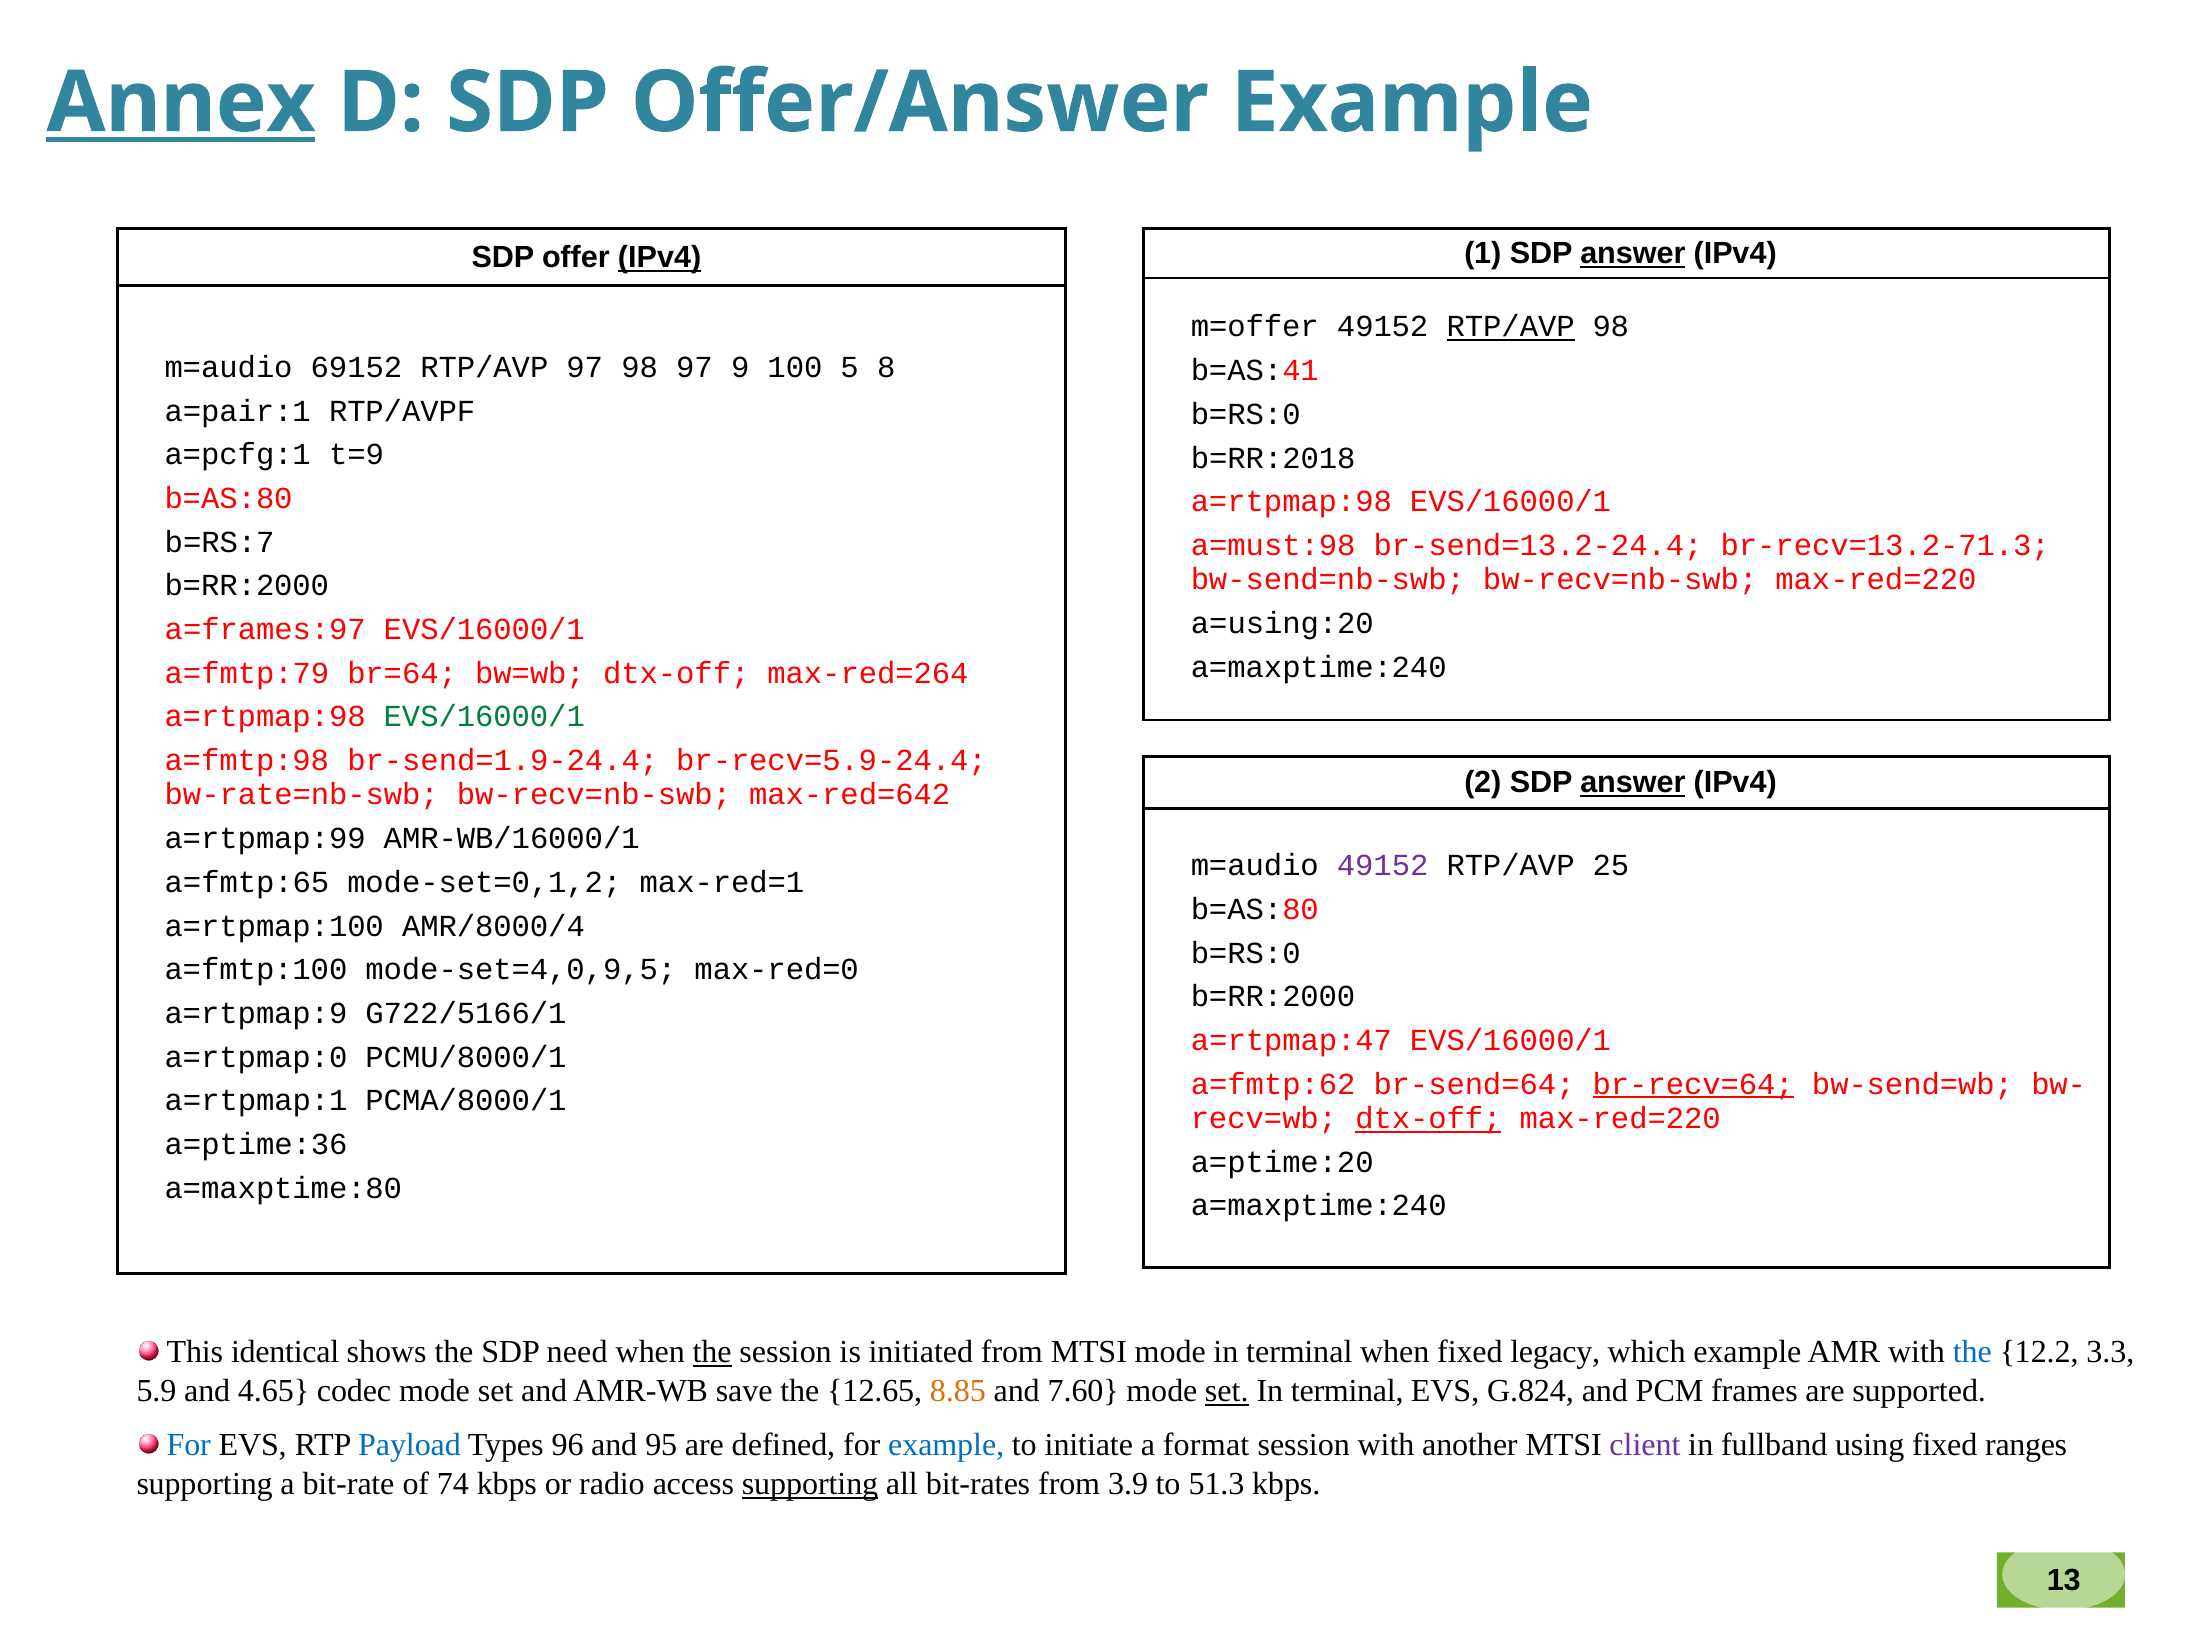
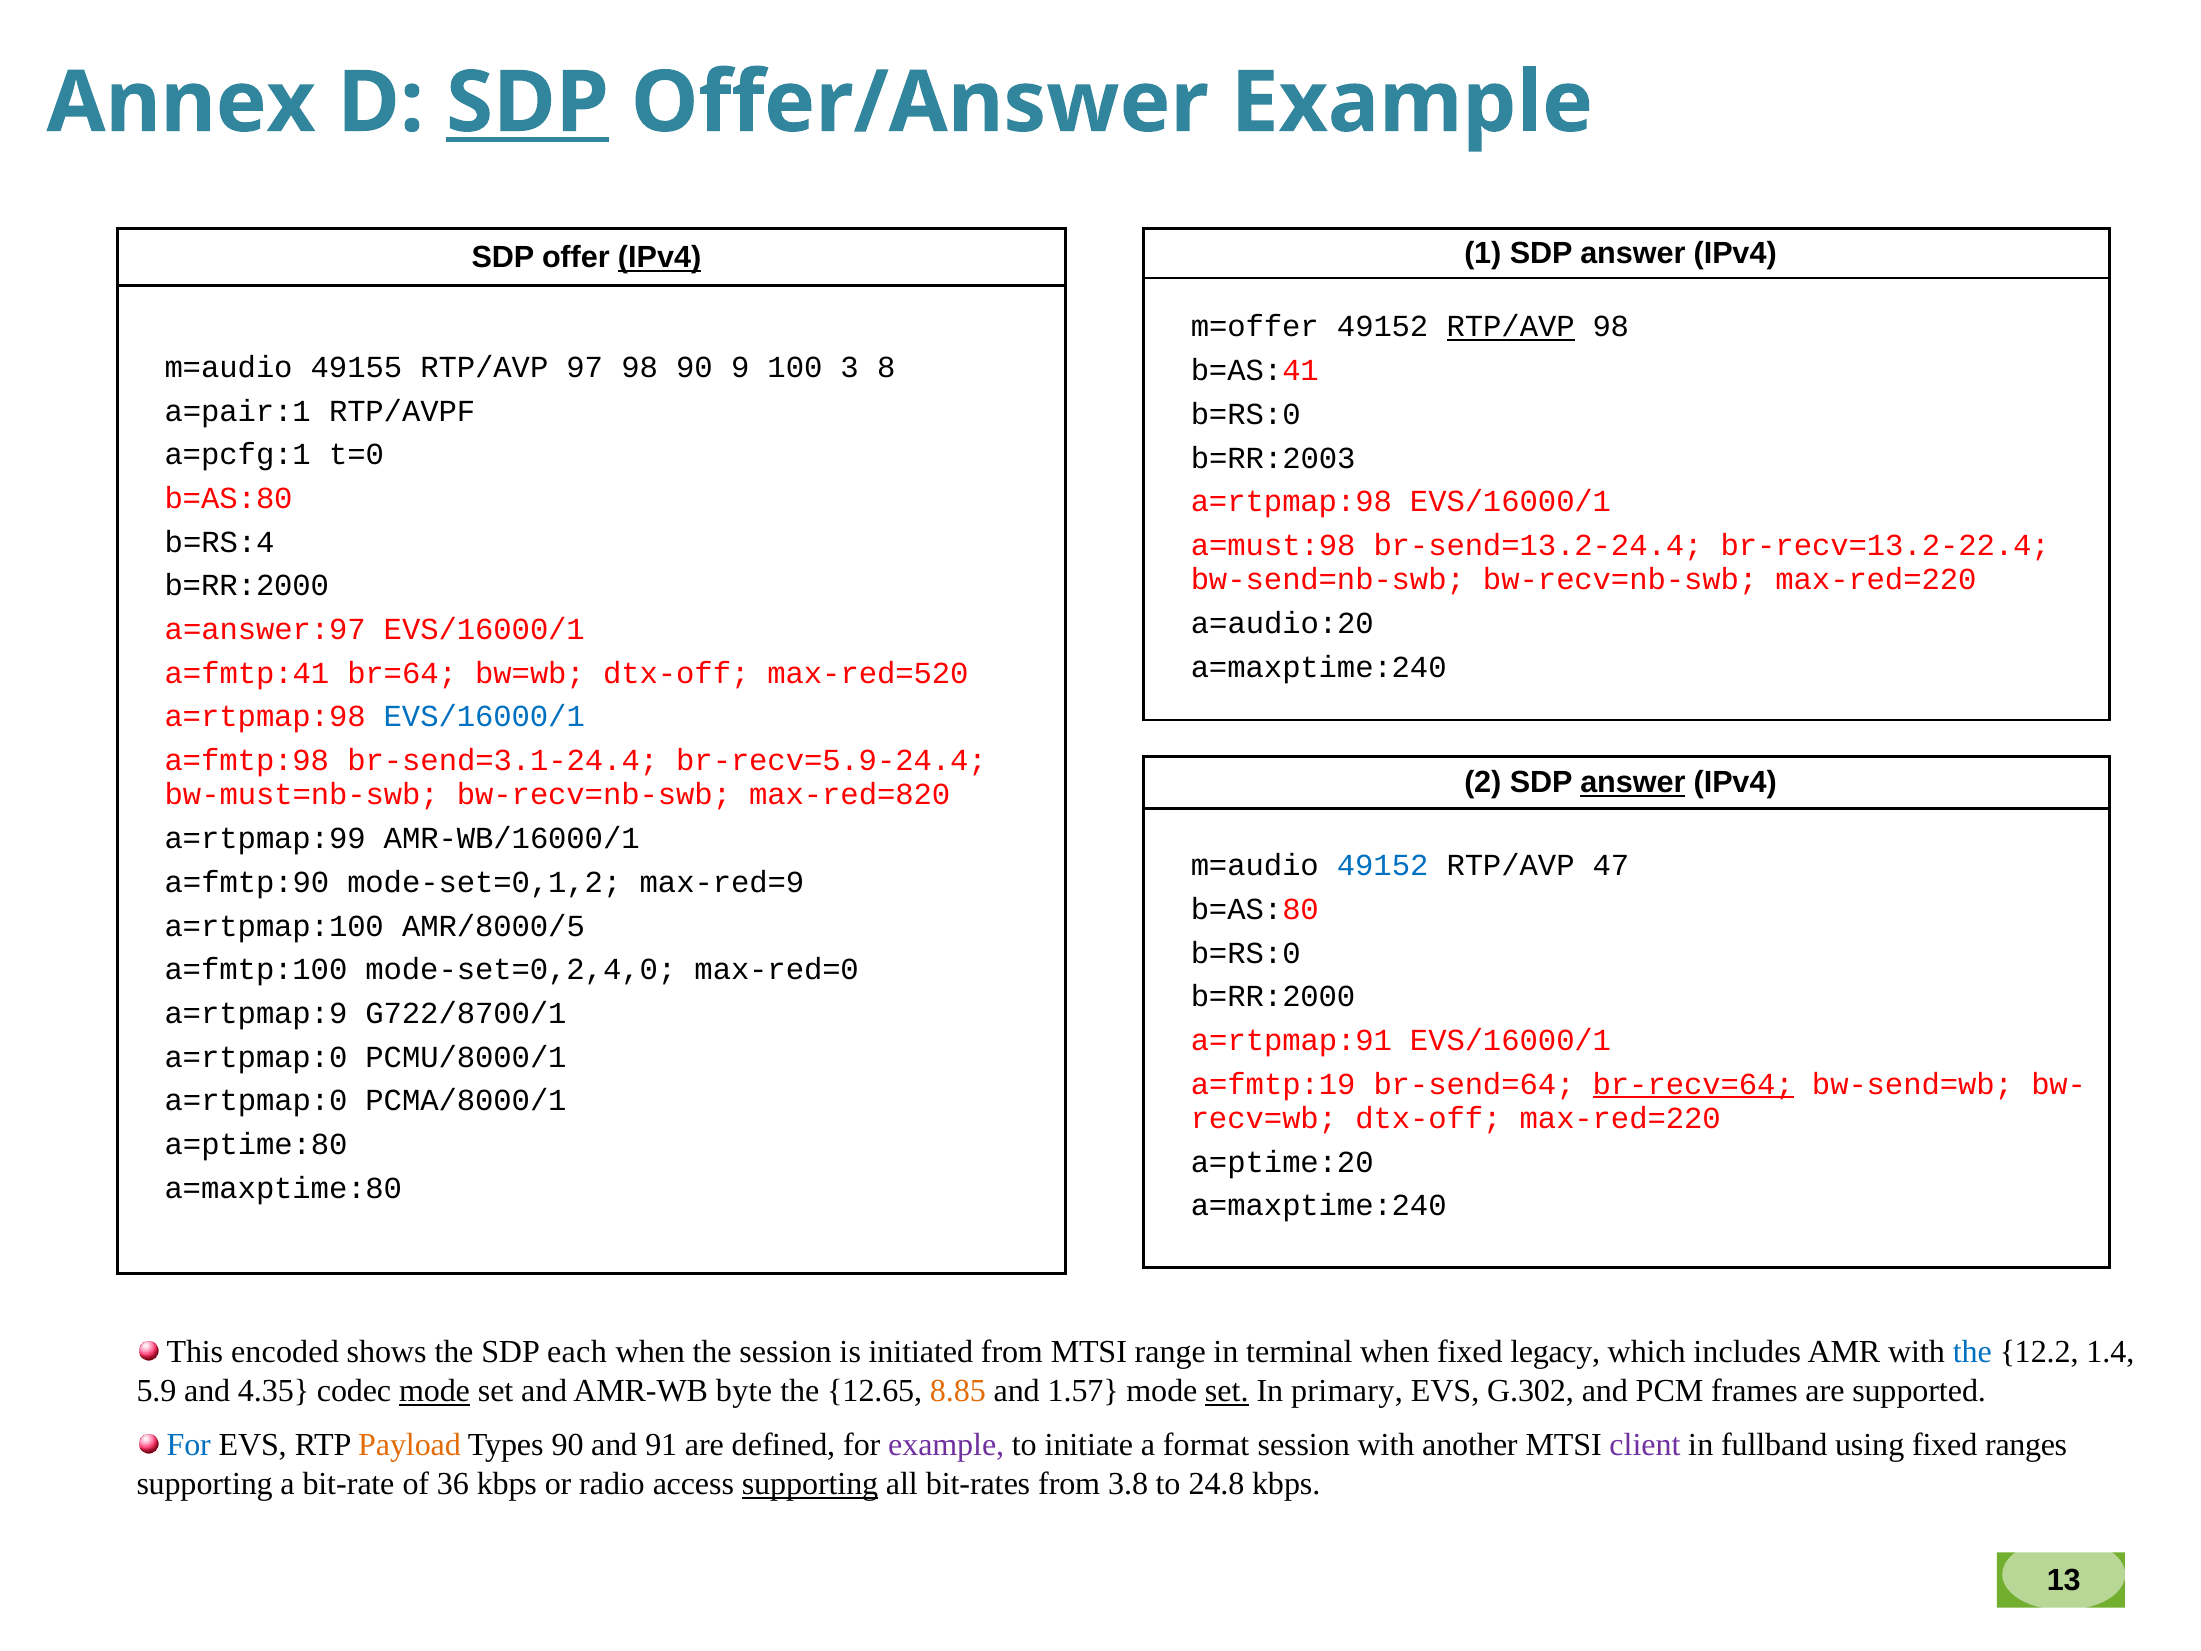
Annex underline: present -> none
SDP at (527, 103) underline: none -> present
answer at (1633, 254) underline: present -> none
69152: 69152 -> 49155
98 97: 97 -> 90
5: 5 -> 3
t=9: t=9 -> t=0
b=RR:2018: b=RR:2018 -> b=RR:2003
b=RS:7: b=RS:7 -> b=RS:4
br-recv=13.2-71.3: br-recv=13.2-71.3 -> br-recv=13.2-22.4
a=using:20: a=using:20 -> a=audio:20
a=frames:97: a=frames:97 -> a=answer:97
a=fmtp:79: a=fmtp:79 -> a=fmtp:41
max-red=264: max-red=264 -> max-red=520
EVS/16000/1 at (484, 717) colour: green -> blue
br-send=1.9-24.4: br-send=1.9-24.4 -> br-send=3.1-24.4
bw-rate=nb-swb: bw-rate=nb-swb -> bw-must=nb-swb
max-red=642: max-red=642 -> max-red=820
49152 at (1383, 865) colour: purple -> blue
25: 25 -> 47
a=fmtp:65: a=fmtp:65 -> a=fmtp:90
max-red=1: max-red=1 -> max-red=9
AMR/8000/4: AMR/8000/4 -> AMR/8000/5
mode-set=4,0,9,5: mode-set=4,0,9,5 -> mode-set=0,2,4,0
G722/5166/1: G722/5166/1 -> G722/8700/1
a=rtpmap:47: a=rtpmap:47 -> a=rtpmap:91
a=fmtp:62: a=fmtp:62 -> a=fmtp:19
a=rtpmap:1 at (256, 1100): a=rtpmap:1 -> a=rtpmap:0
dtx-off at (1428, 1118) underline: present -> none
a=ptime:36: a=ptime:36 -> a=ptime:80
identical: identical -> encoded
need: need -> each
the at (712, 1352) underline: present -> none
MTSI mode: mode -> range
which example: example -> includes
3.3: 3.3 -> 1.4
4.65: 4.65 -> 4.35
mode at (435, 1391) underline: none -> present
save: save -> byte
7.60: 7.60 -> 1.57
terminal at (1347, 1391): terminal -> primary
G.824: G.824 -> G.302
Payload colour: blue -> orange
Types 96: 96 -> 90
95: 95 -> 91
example at (946, 1445) colour: blue -> purple
74: 74 -> 36
3.9: 3.9 -> 3.8
51.3: 51.3 -> 24.8
